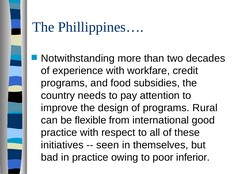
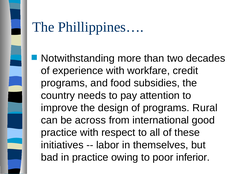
flexible: flexible -> across
seen: seen -> labor
